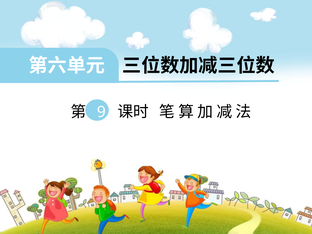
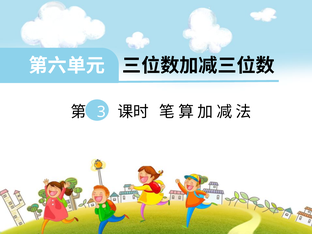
9: 9 -> 3
